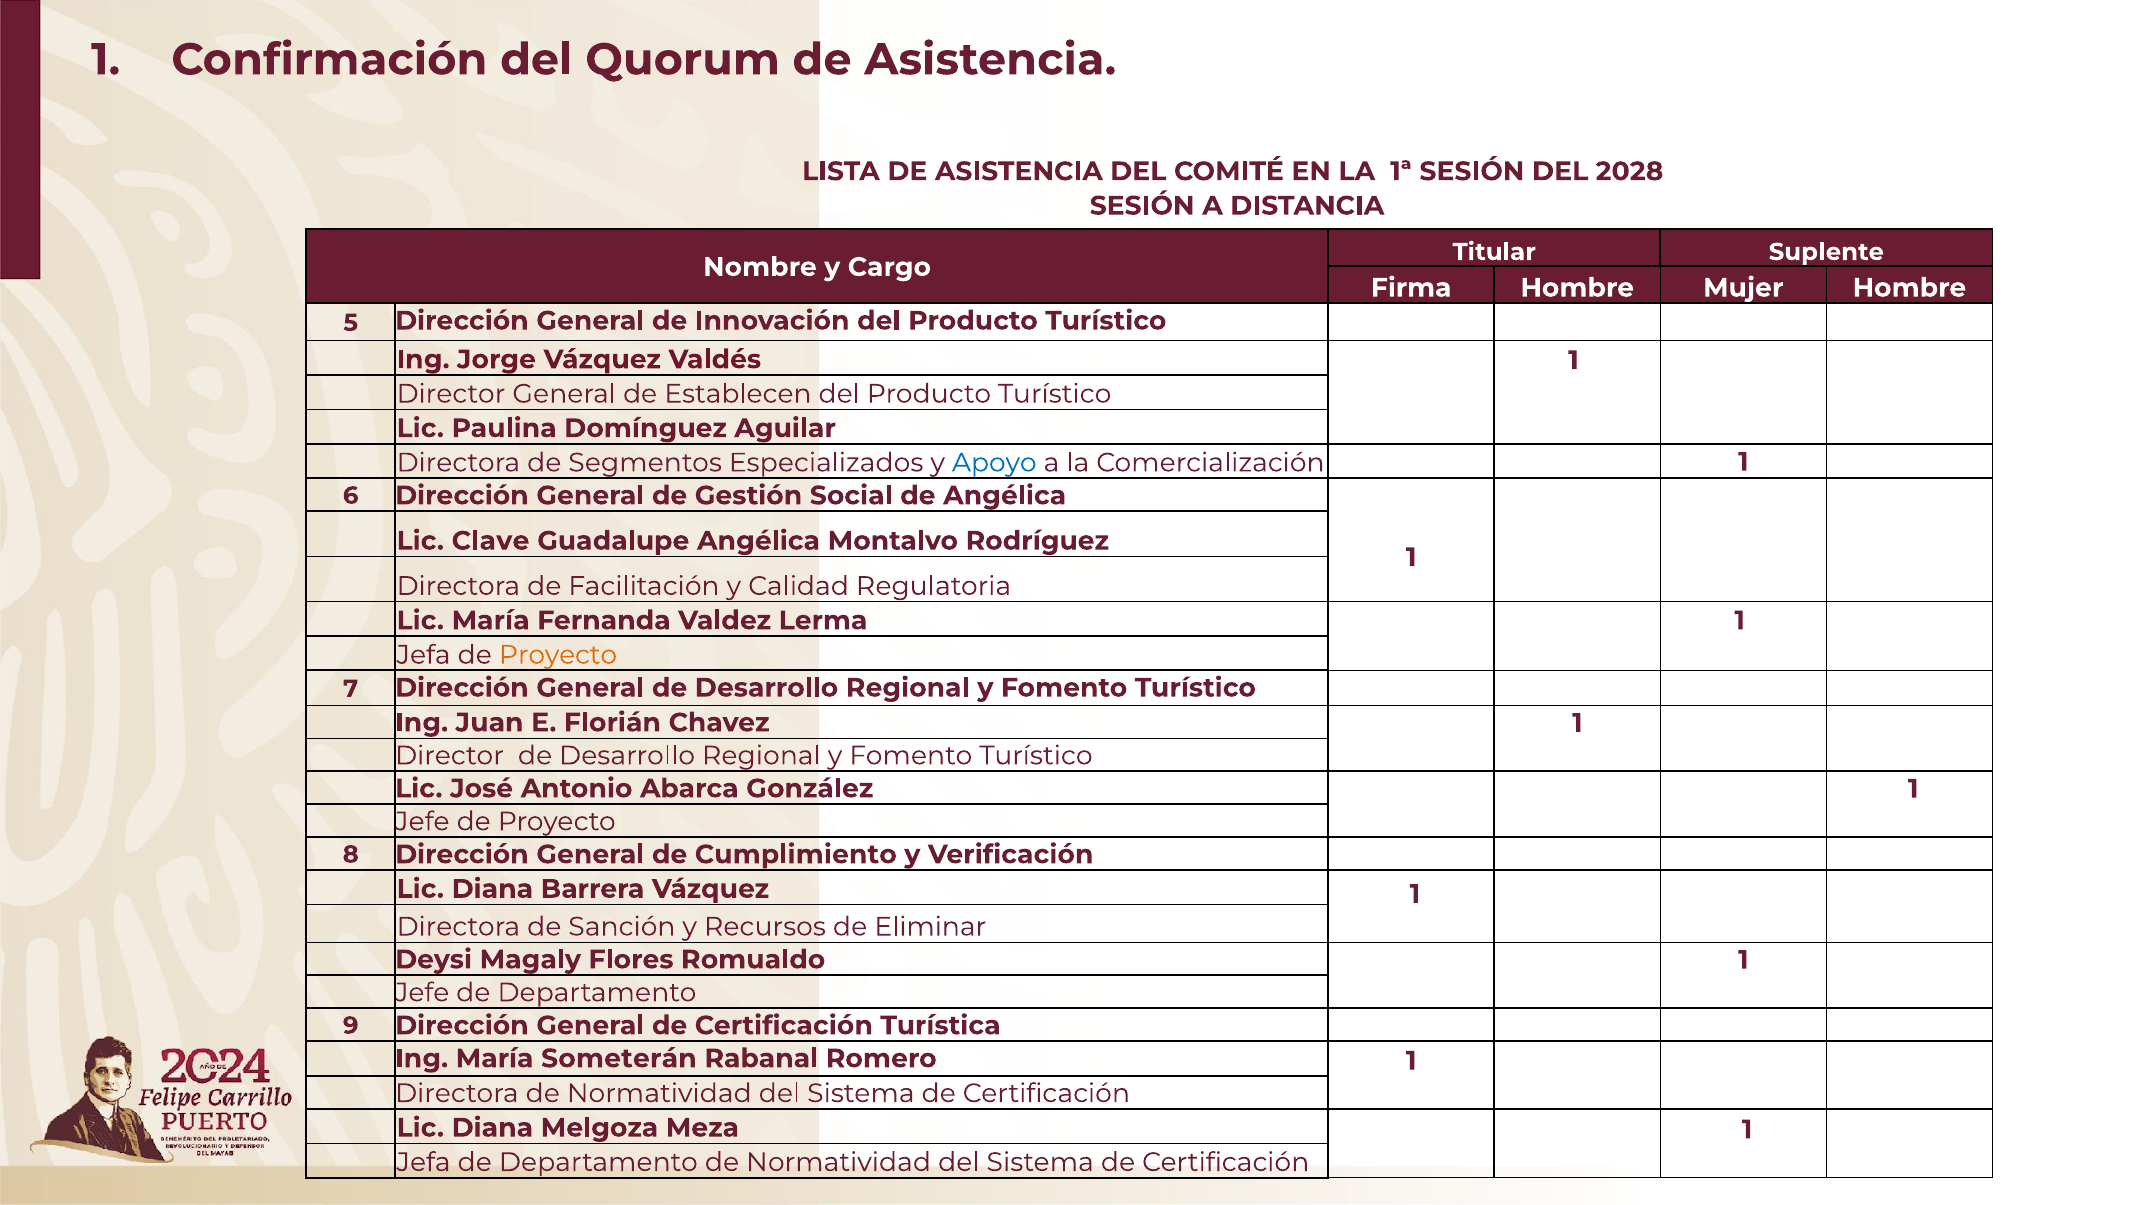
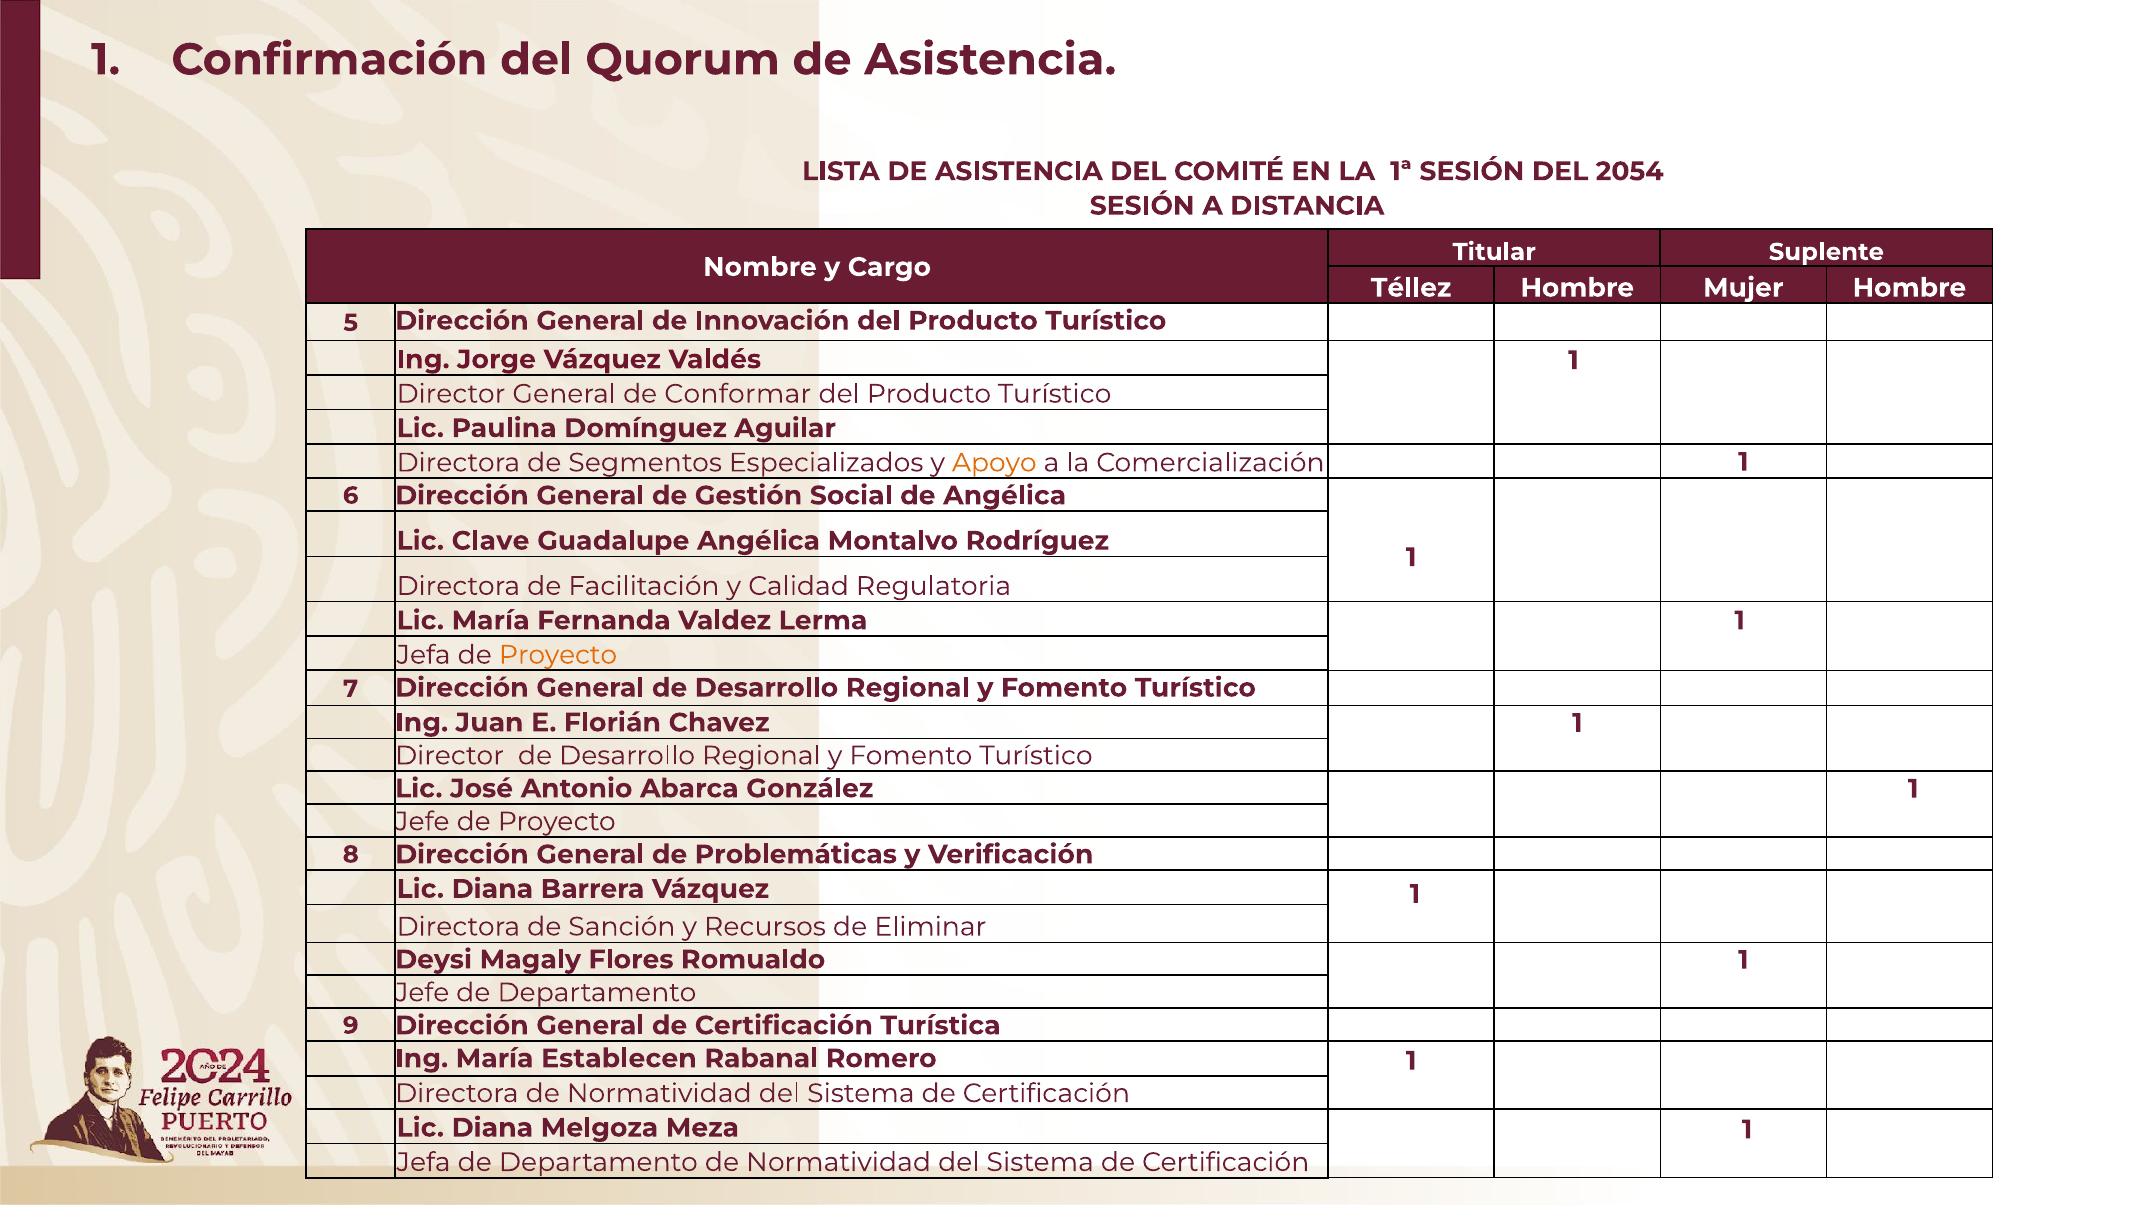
2028: 2028 -> 2054
Firma: Firma -> Téllez
Establecen: Establecen -> Conformar
Apoyo colour: blue -> orange
Cumplimiento: Cumplimiento -> Problemáticas
Someterán: Someterán -> Establecen
